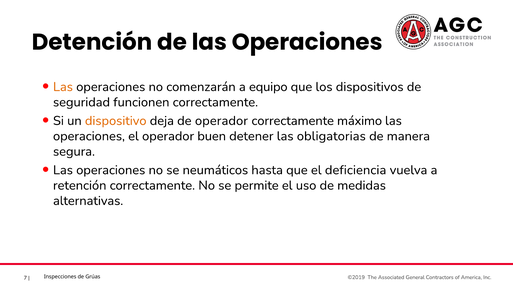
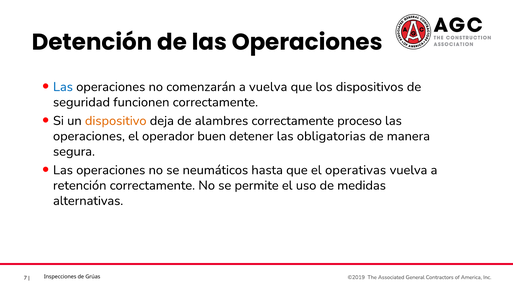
Las at (63, 87) colour: orange -> blue
a equipo: equipo -> vuelva
de operador: operador -> alambres
máximo: máximo -> proceso
deficiencia: deficiencia -> operativas
